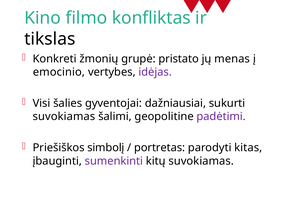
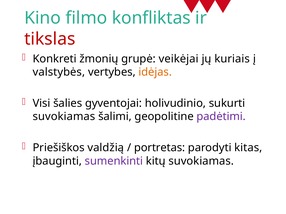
tikslas colour: black -> red
pristato: pristato -> veikėjai
menas: menas -> kuriais
emocinio: emocinio -> valstybės
idėjas colour: purple -> orange
dažniausiai: dažniausiai -> holivudinio
simbolį: simbolį -> valdžią
